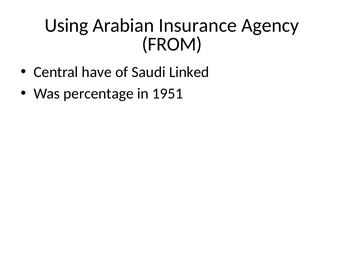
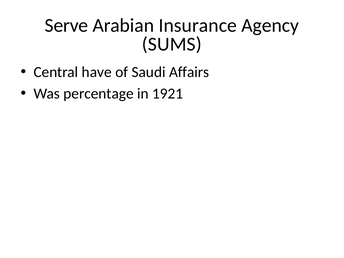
Using: Using -> Serve
FROM: FROM -> SUMS
Linked: Linked -> Affairs
1951: 1951 -> 1921
